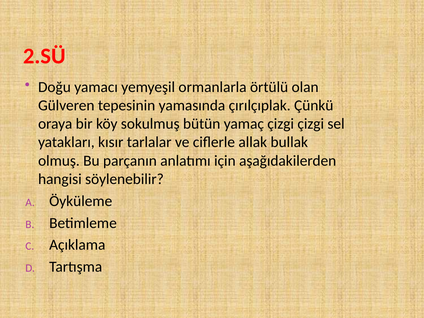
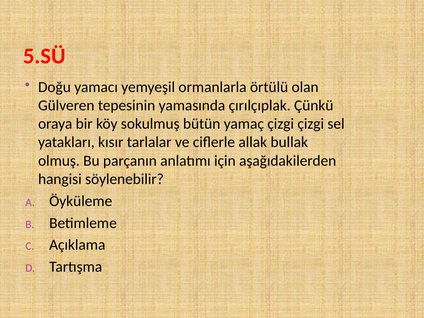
2.SÜ: 2.SÜ -> 5.SÜ
